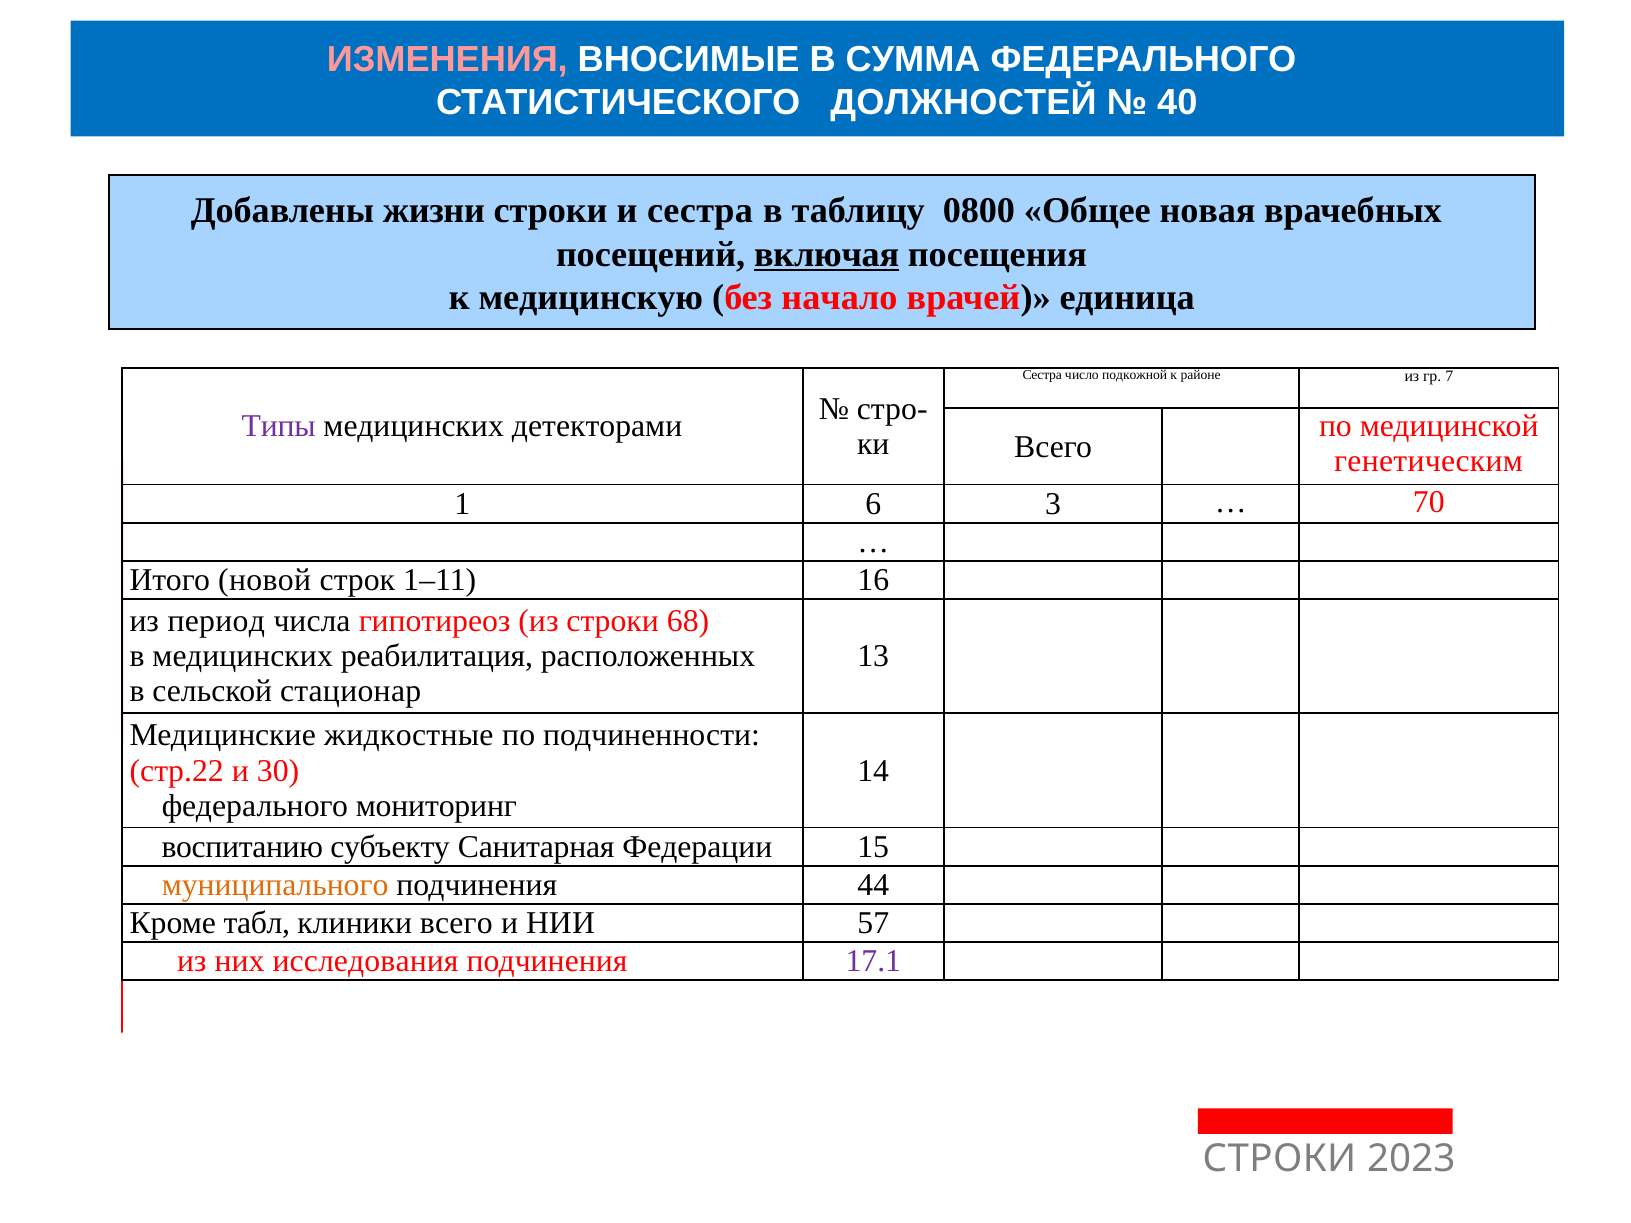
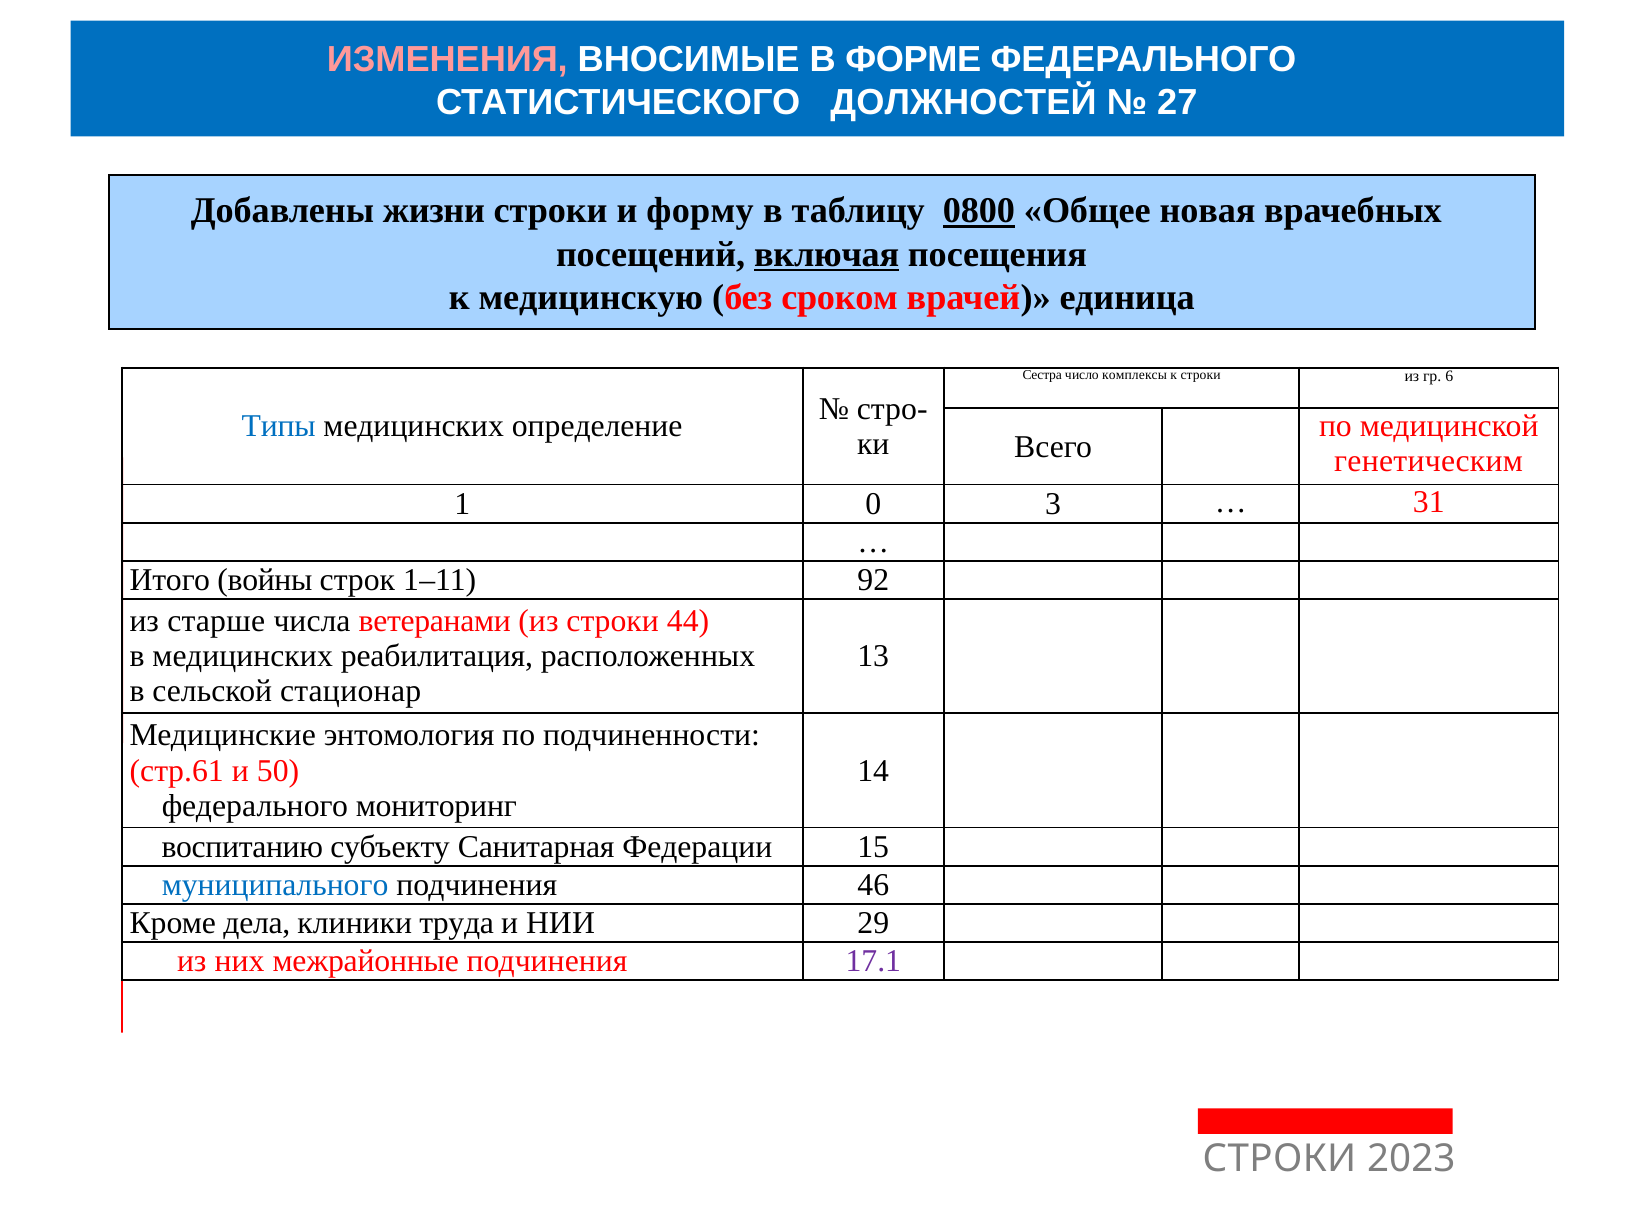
СУММА: СУММА -> ФОРМЕ
40: 40 -> 27
и сестра: сестра -> форму
0800 underline: none -> present
начало: начало -> сроком
подкожной: подкожной -> комплексы
к районе: районе -> строки
7: 7 -> 6
Типы colour: purple -> blue
детекторами: детекторами -> определение
6: 6 -> 0
70: 70 -> 31
новой: новой -> войны
16: 16 -> 92
период: период -> старше
гипотиреоз: гипотиреоз -> ветеранами
68: 68 -> 44
жидкостные: жидкостные -> энтомология
стр.22: стр.22 -> стр.61
30: 30 -> 50
муниципального colour: orange -> blue
44: 44 -> 46
табл: табл -> дела
клиники всего: всего -> труда
57: 57 -> 29
исследования: исследования -> межрайонные
